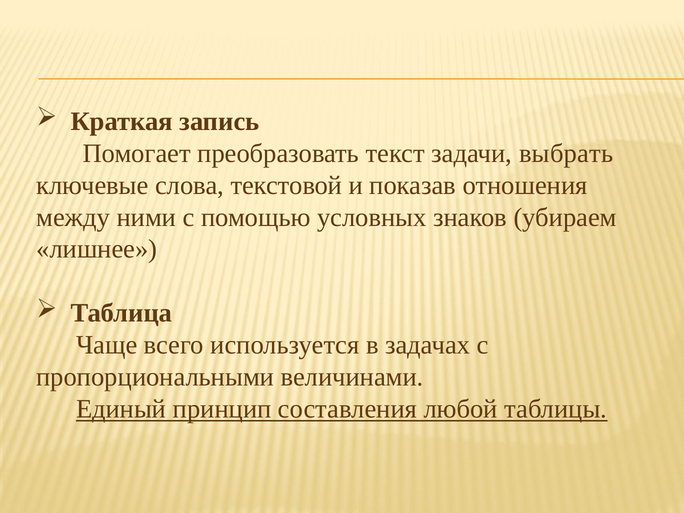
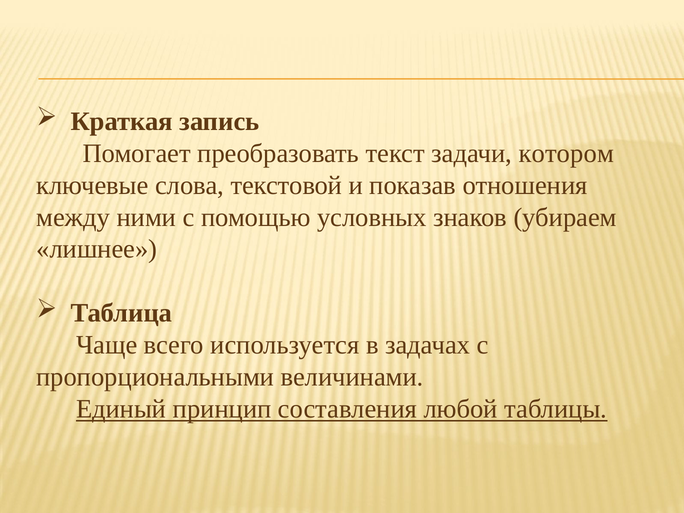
выбрать: выбрать -> котором
